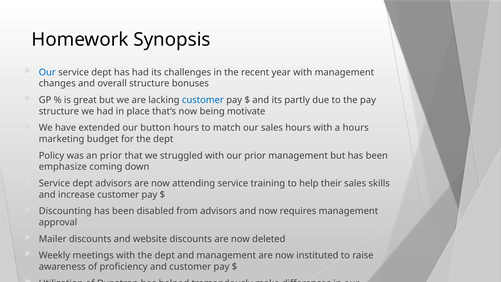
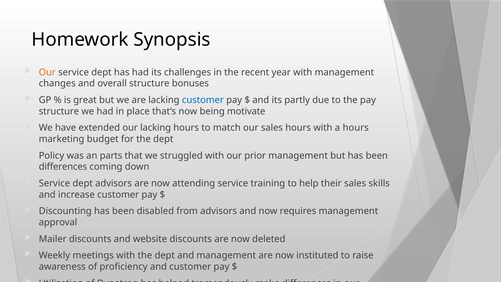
Our at (47, 72) colour: blue -> orange
our button: button -> lacking
an prior: prior -> parts
emphasize at (63, 167): emphasize -> differences
